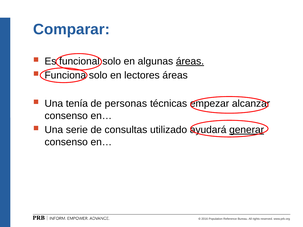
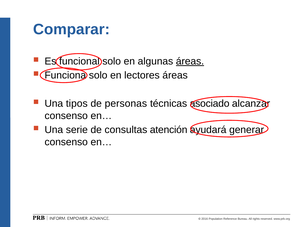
tenía: tenía -> tipos
empezar: empezar -> asociado
utilizado: utilizado -> atención
generar underline: present -> none
